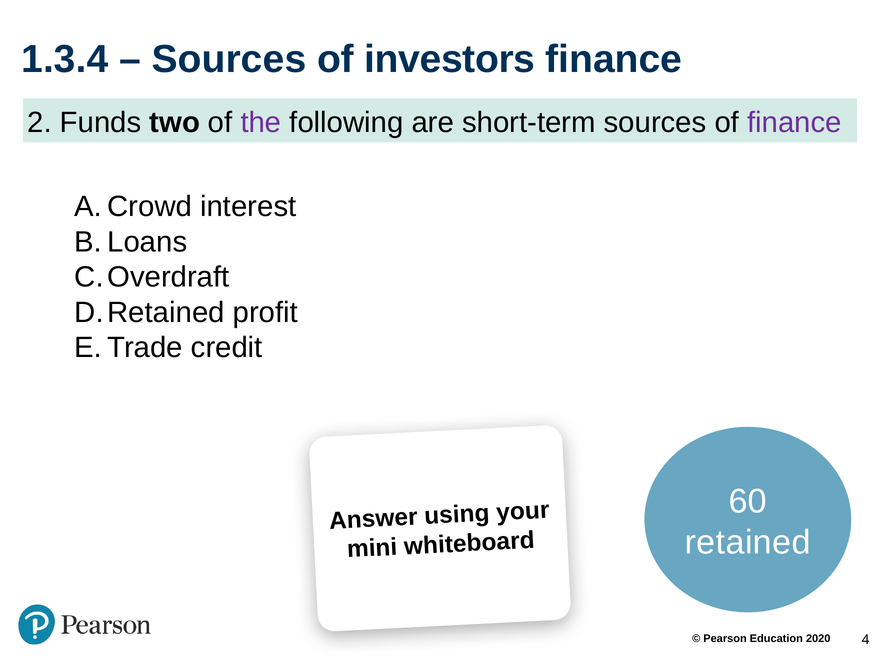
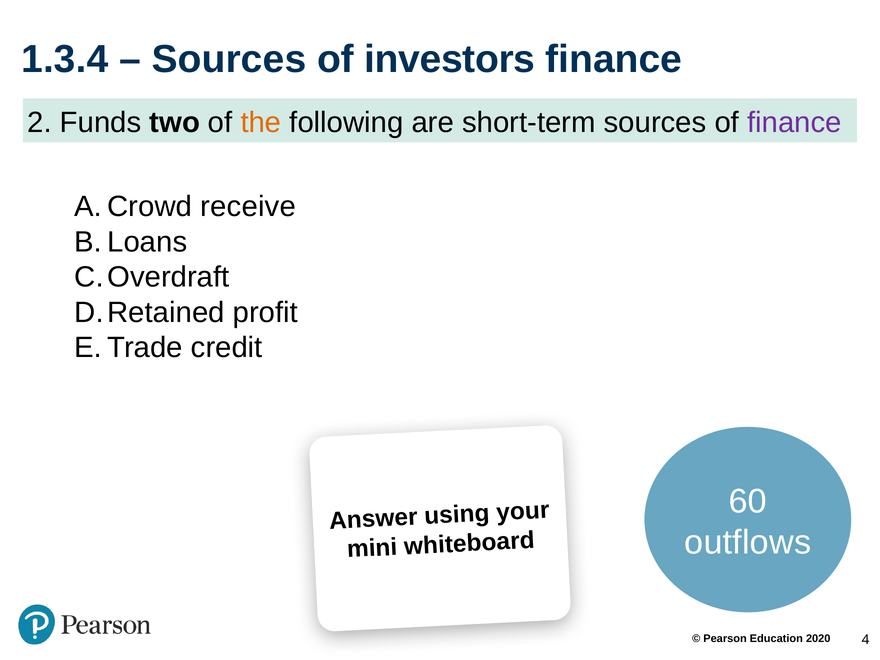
the colour: purple -> orange
interest: interest -> receive
retained: retained -> outflows
